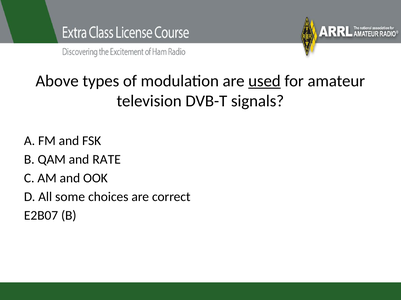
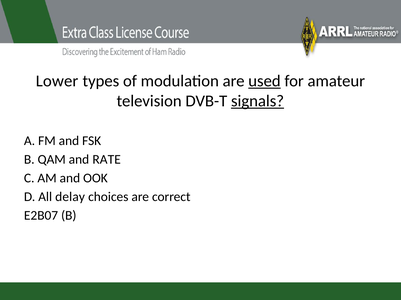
Above: Above -> Lower
signals underline: none -> present
some: some -> delay
